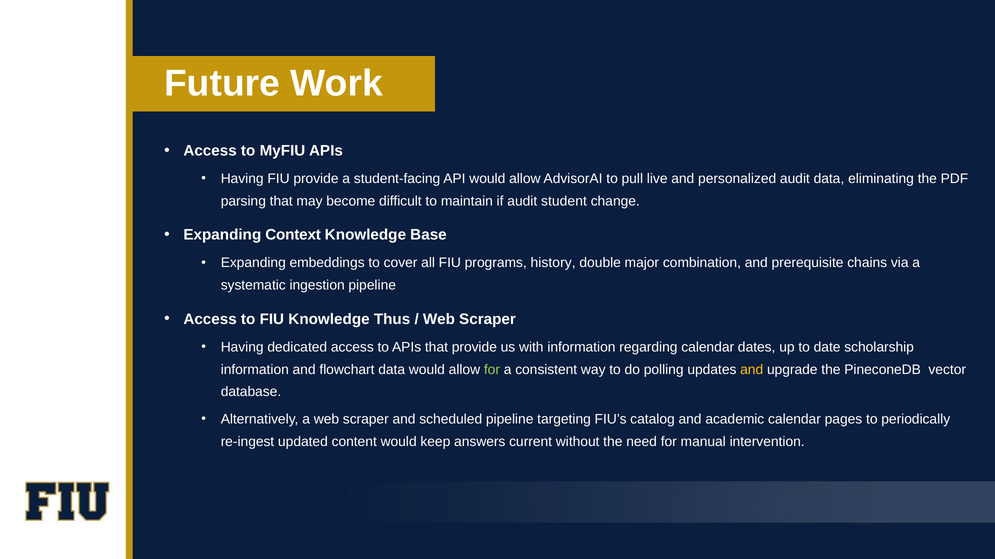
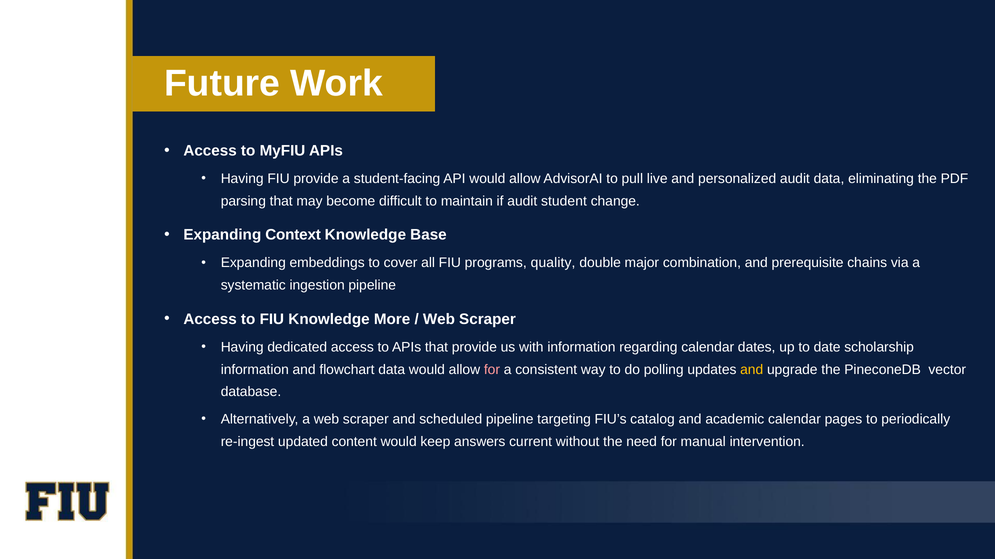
history: history -> quality
Thus: Thus -> More
for at (492, 370) colour: light green -> pink
